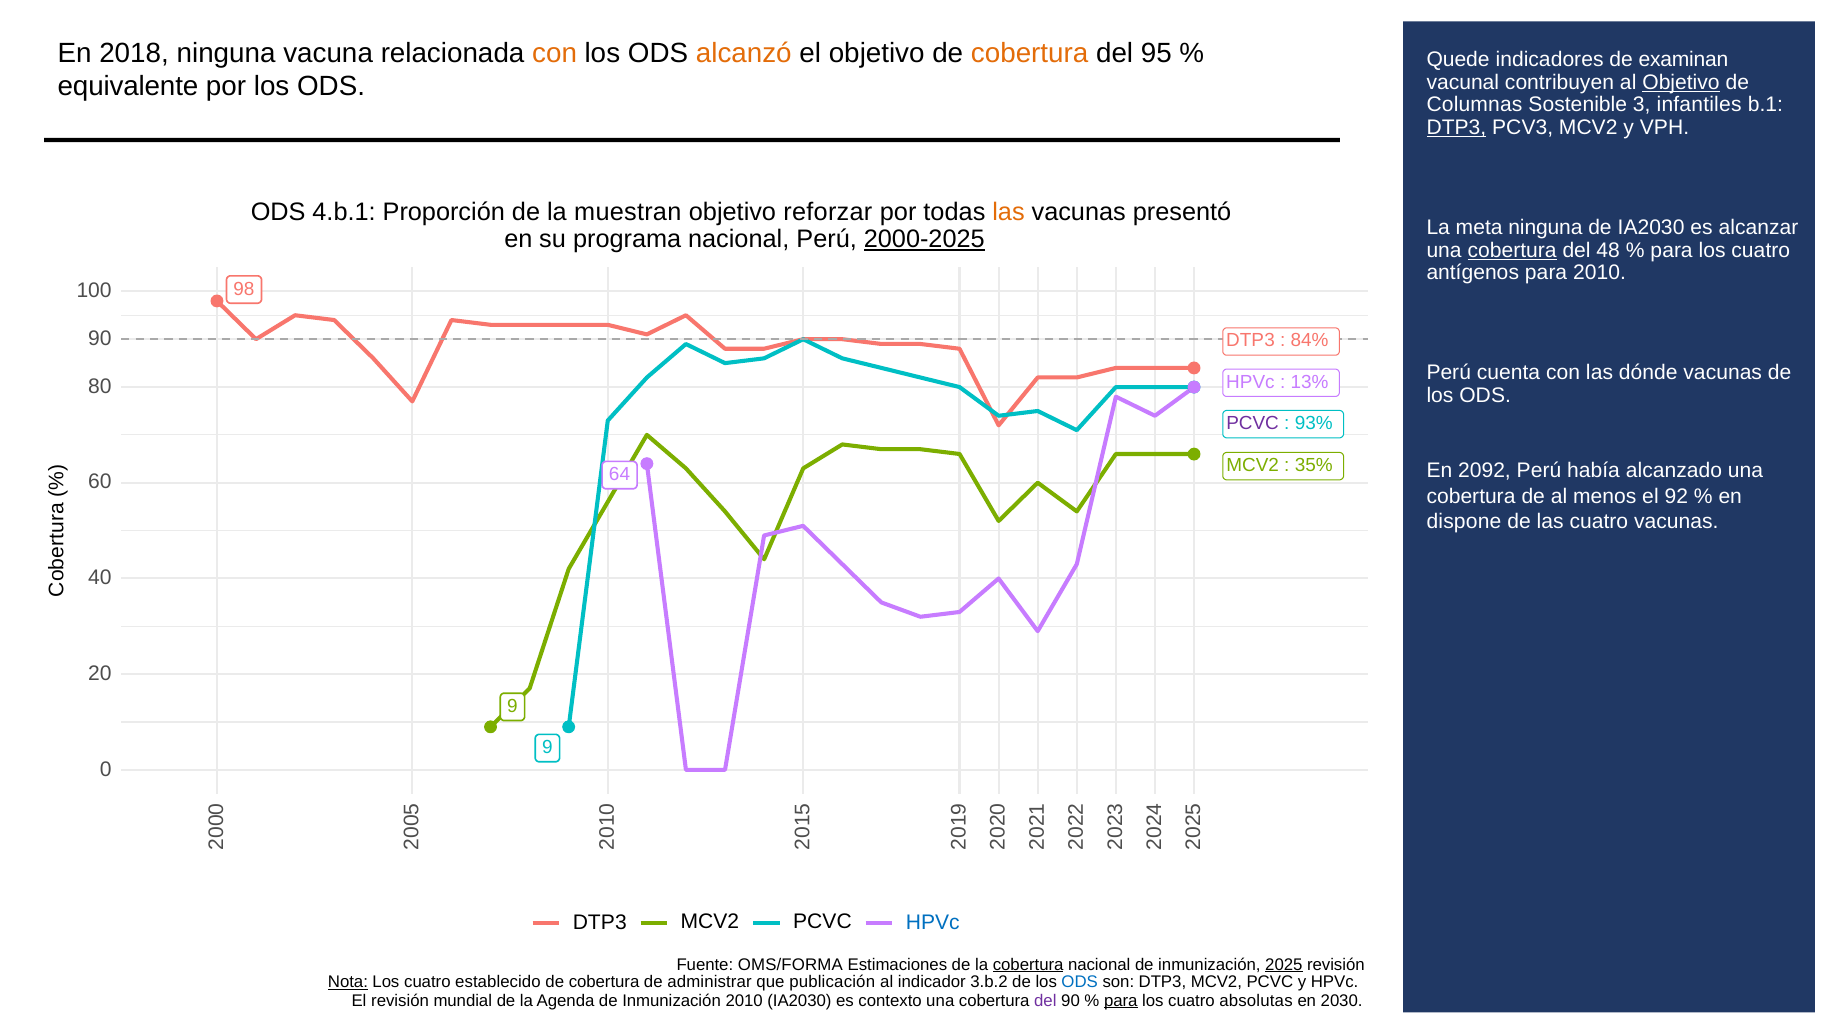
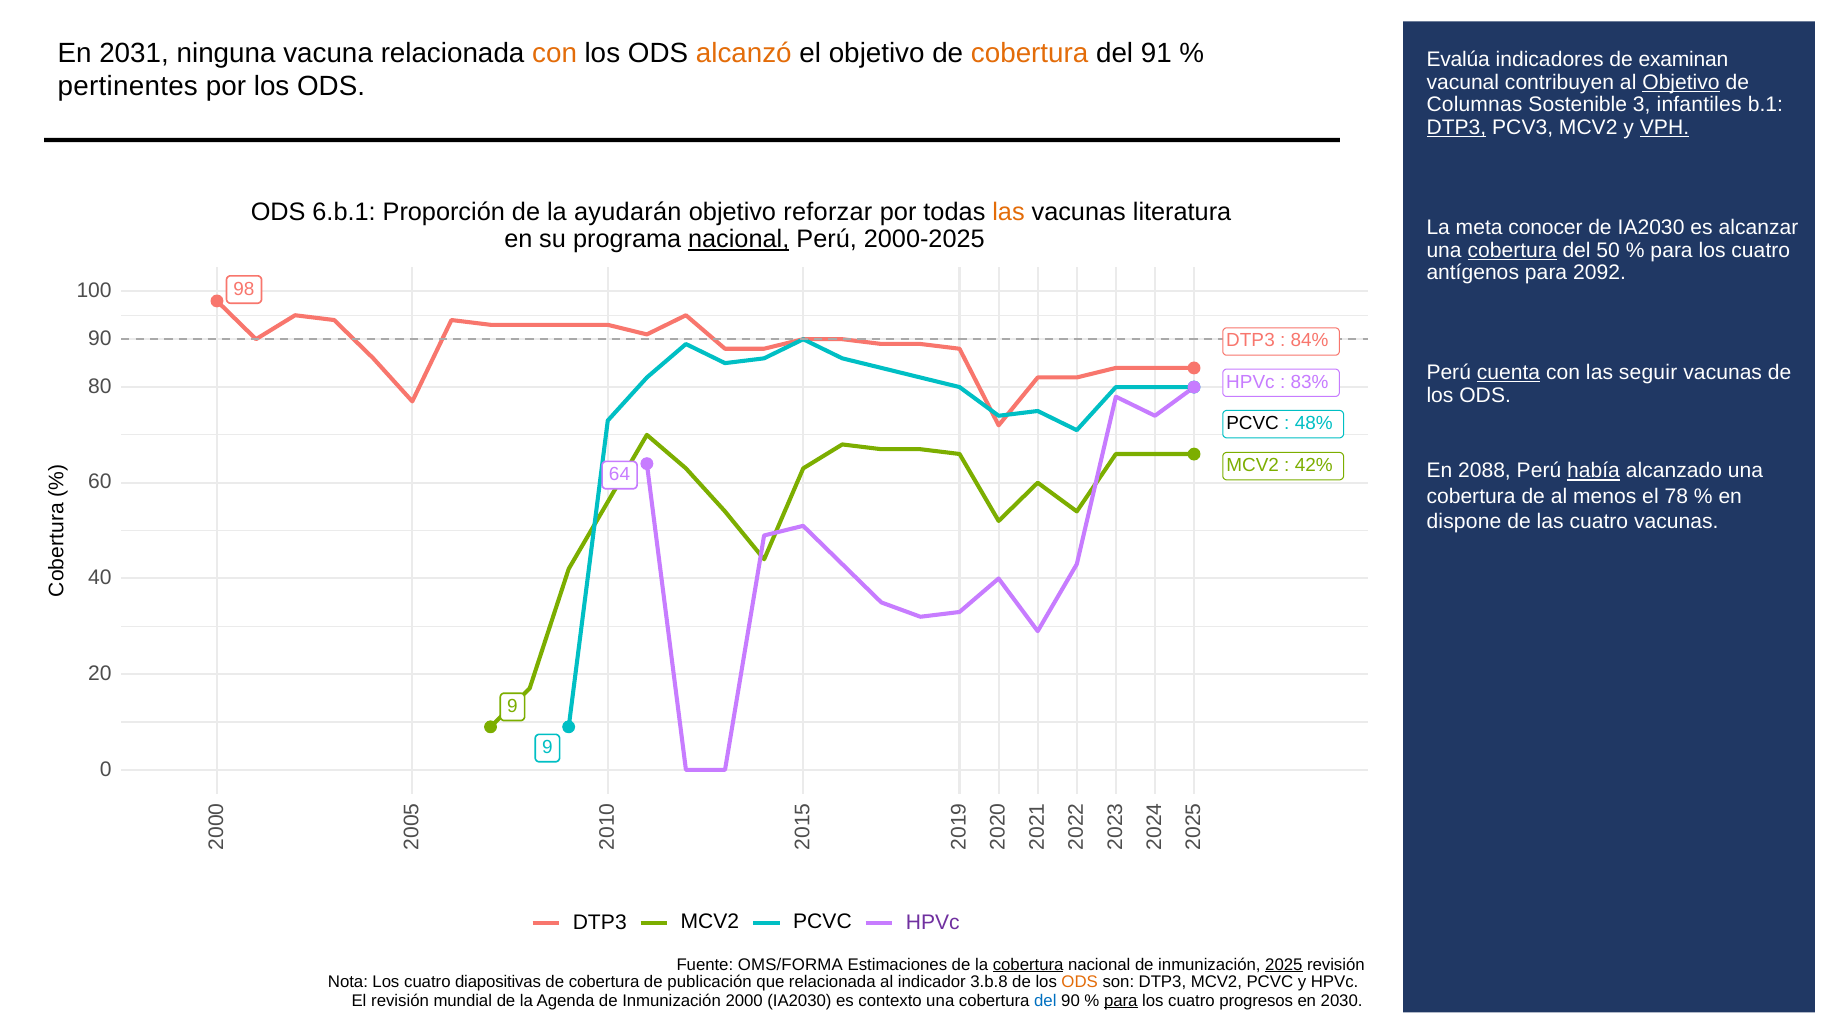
2018: 2018 -> 2031
95: 95 -> 91
Quede: Quede -> Evalúa
equivalente: equivalente -> pertinentes
VPH underline: none -> present
4.b.1: 4.b.1 -> 6.b.1
muestran: muestran -> ayudarán
presentó: presentó -> literatura
meta ninguna: ninguna -> conocer
nacional at (739, 239) underline: none -> present
2000-2025 underline: present -> none
48: 48 -> 50
para 2010: 2010 -> 2092
cuenta underline: none -> present
dónde: dónde -> seguir
13%: 13% -> 83%
PCVC at (1253, 423) colour: purple -> black
93%: 93% -> 48%
35%: 35% -> 42%
2092: 2092 -> 2088
había underline: none -> present
92: 92 -> 78
HPVc at (933, 922) colour: blue -> purple
Nota underline: present -> none
establecido: establecido -> diapositivas
administrar: administrar -> publicación
que publicación: publicación -> relacionada
3.b.2: 3.b.2 -> 3.b.8
ODS at (1080, 982) colour: blue -> orange
Inmunización 2010: 2010 -> 2000
del at (1045, 1000) colour: purple -> blue
absolutas: absolutas -> progresos
